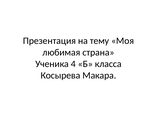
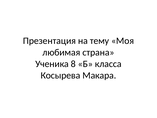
4: 4 -> 8
